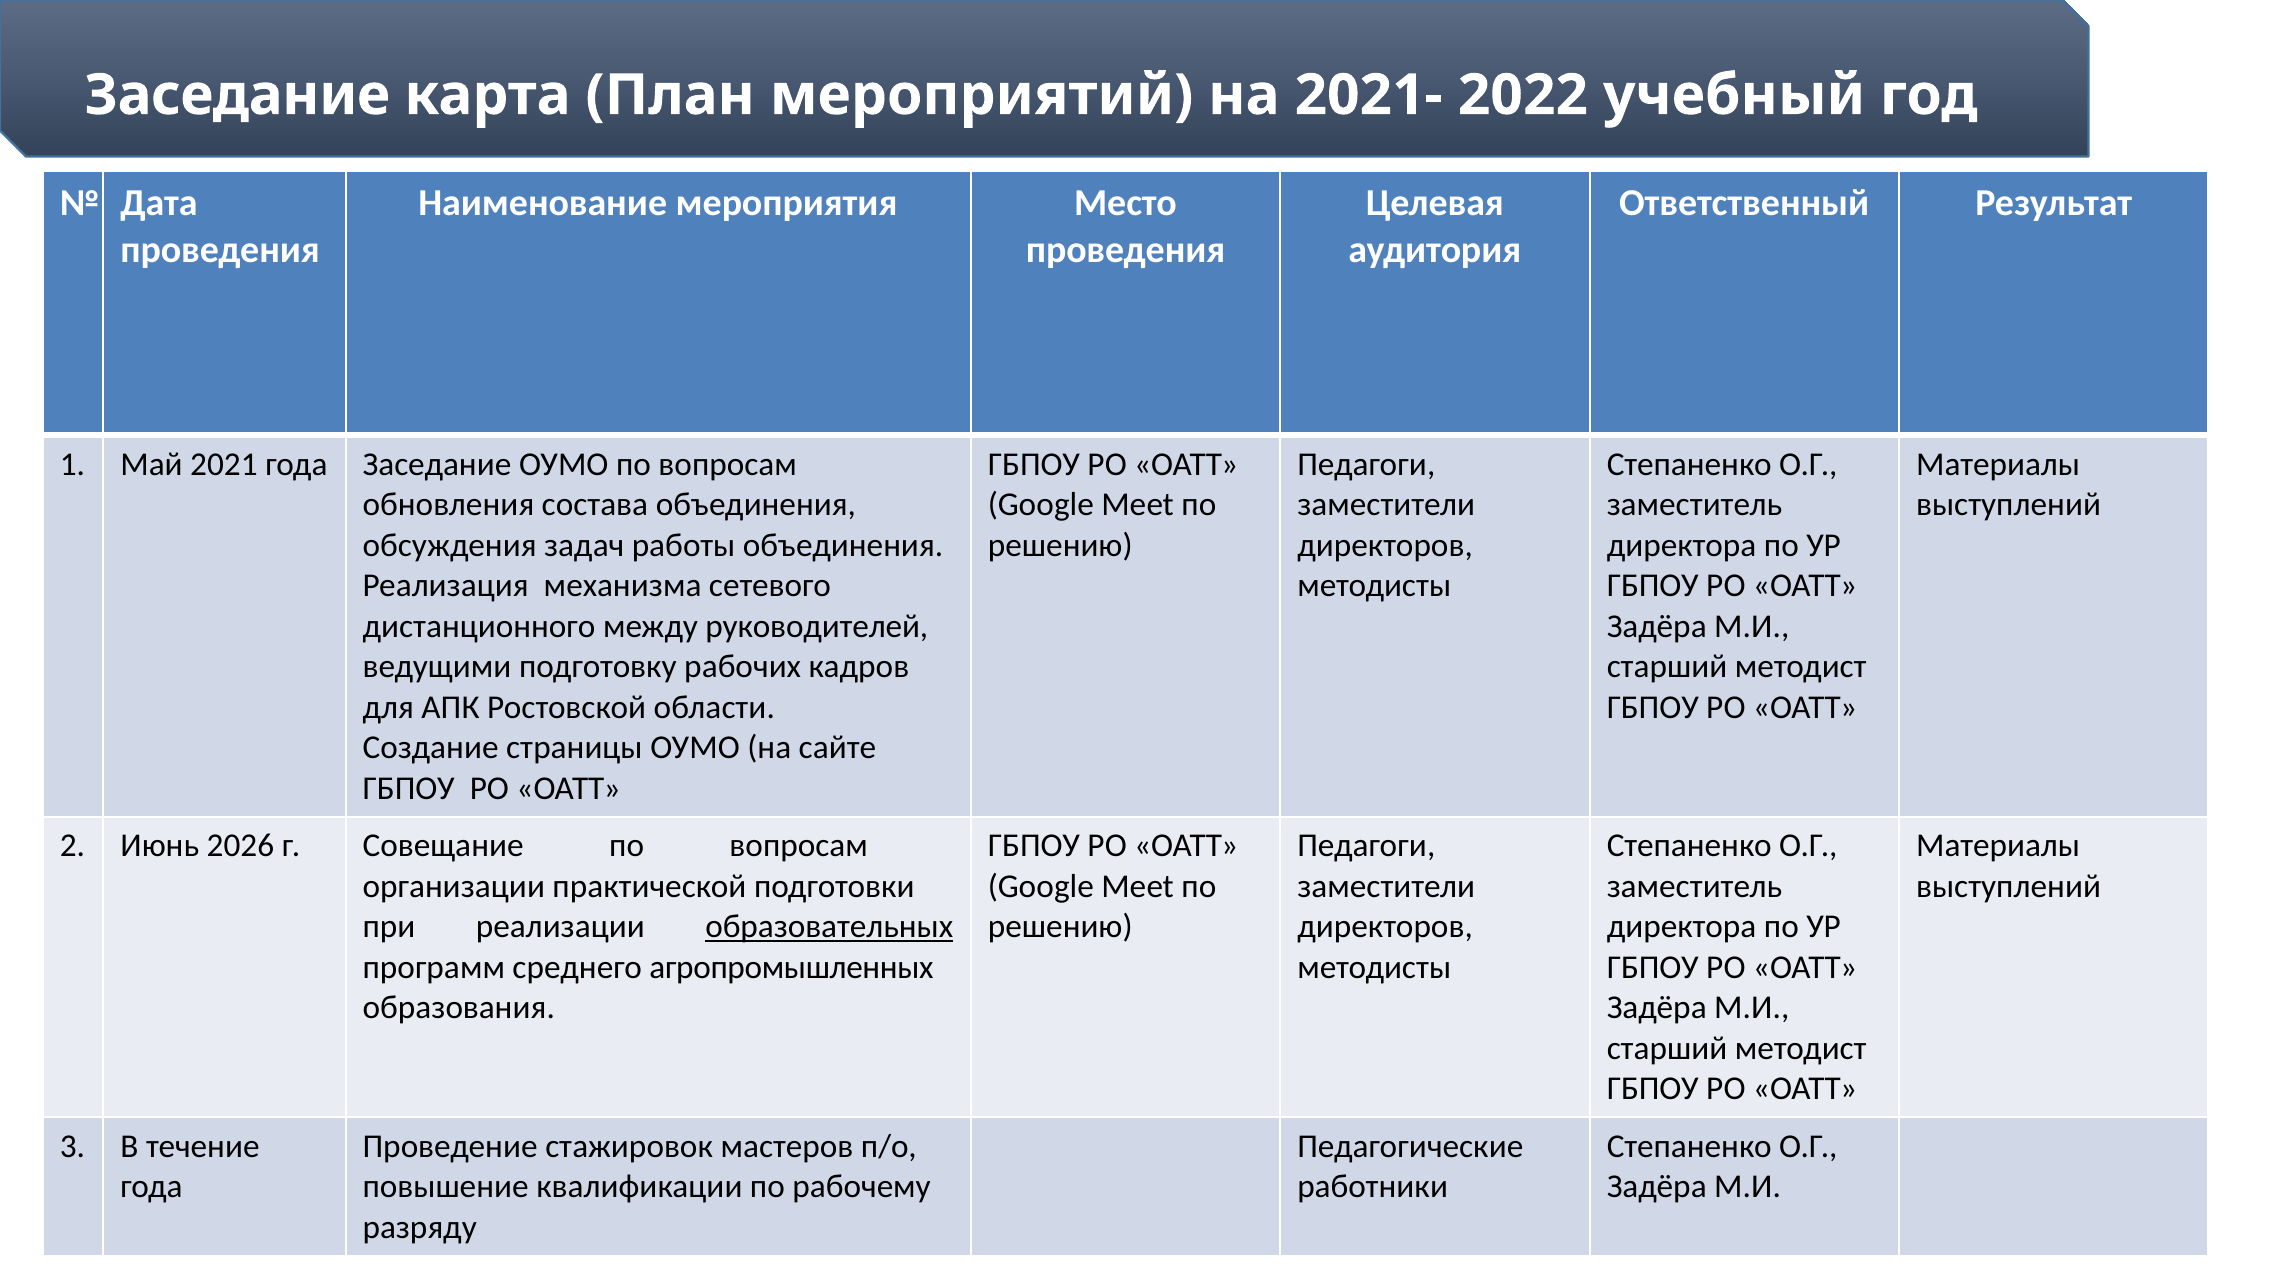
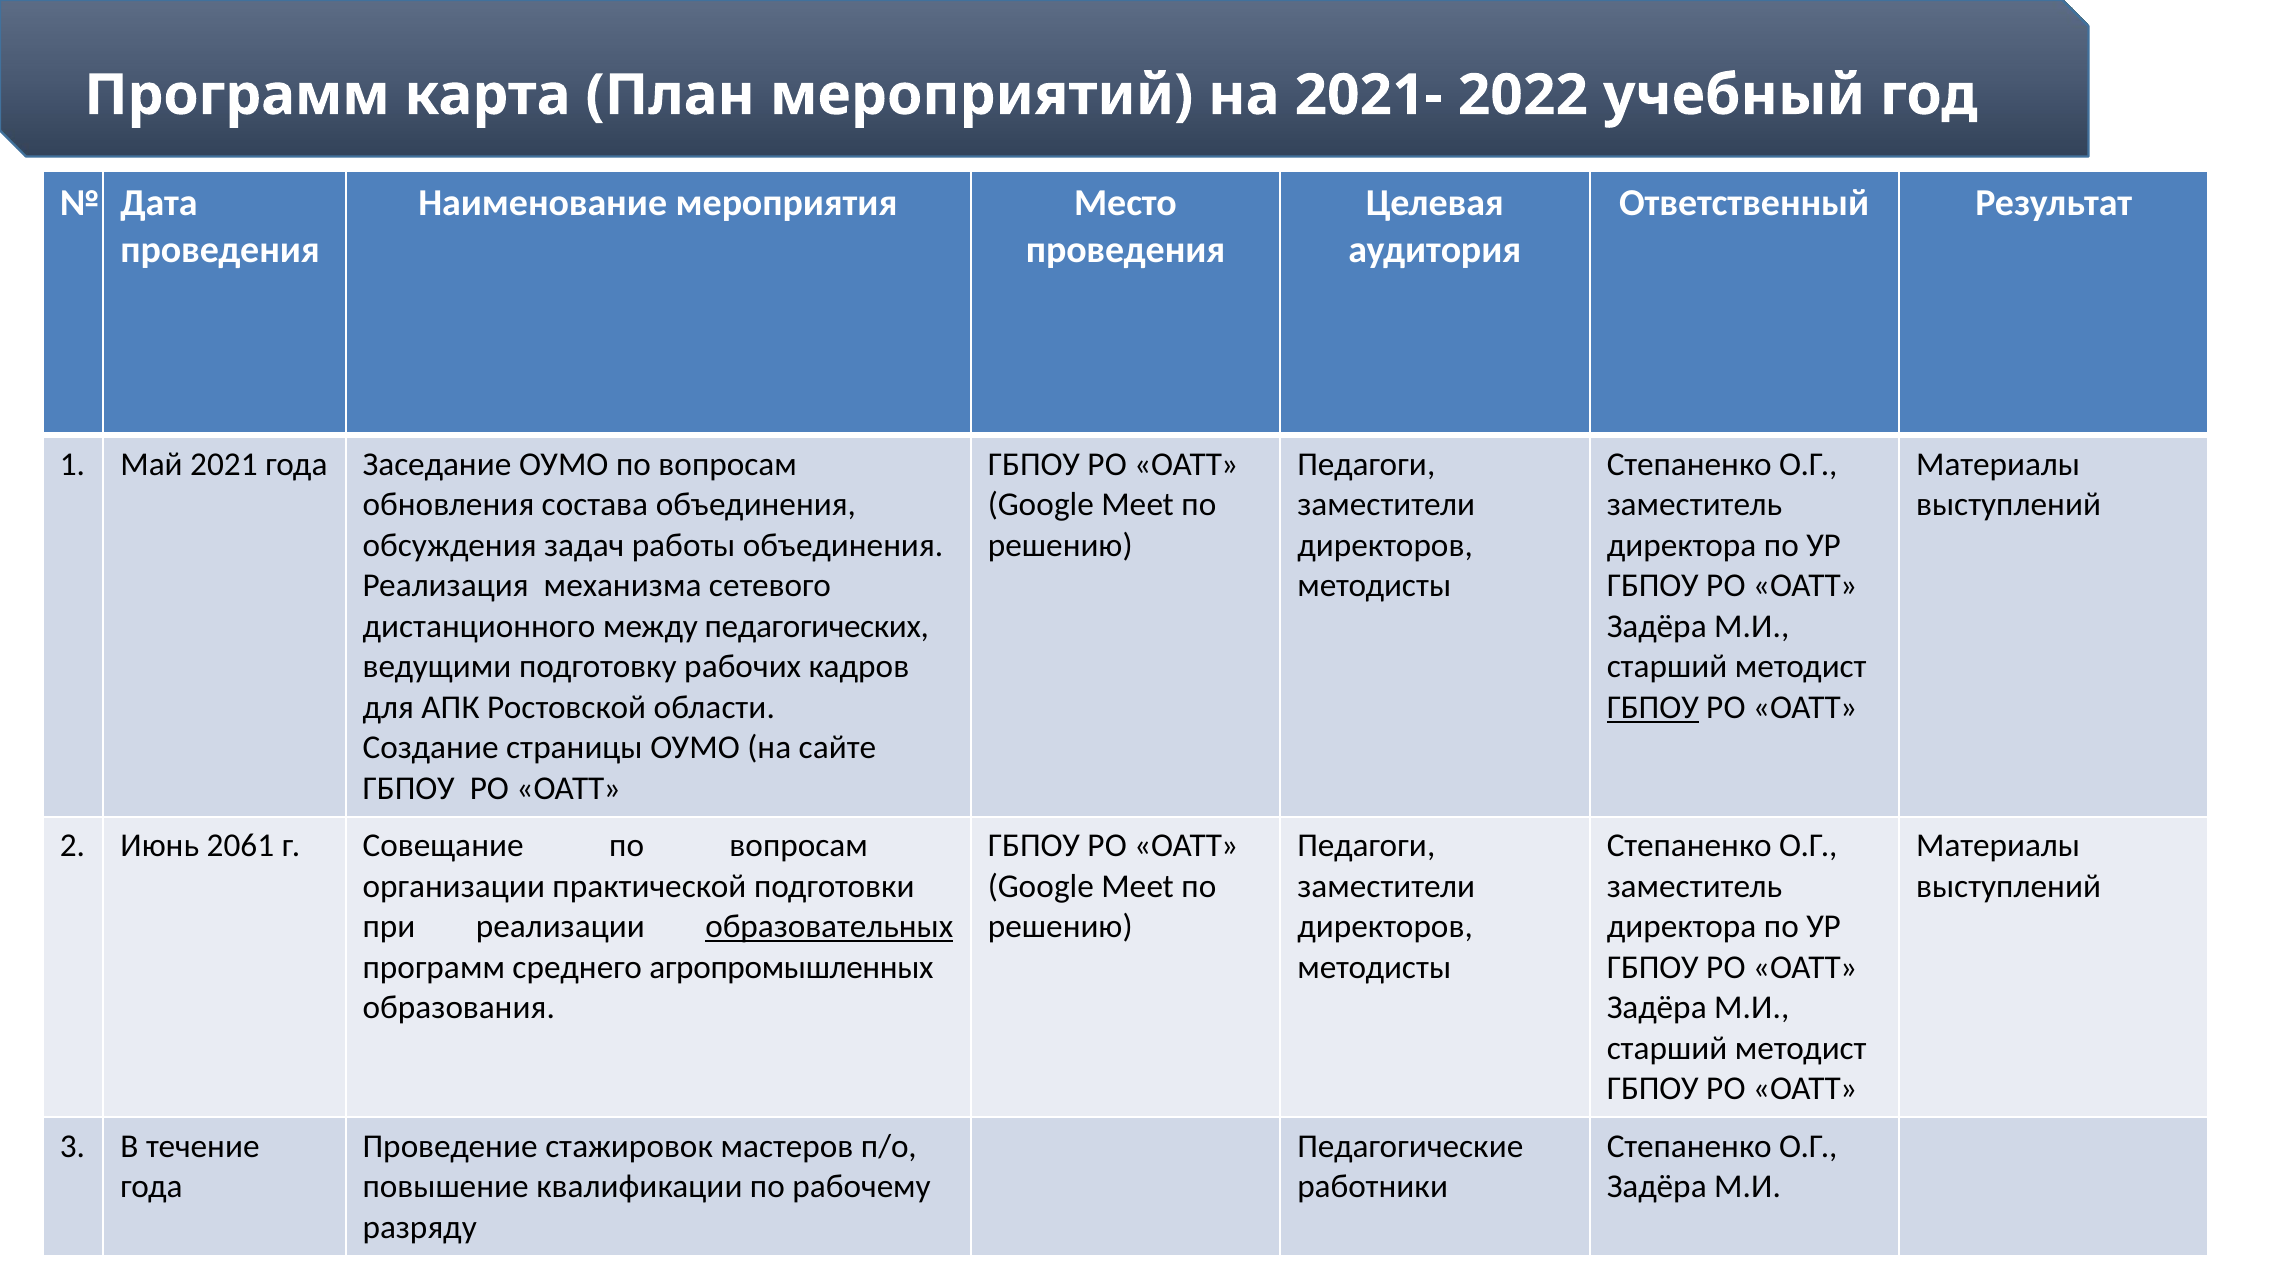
Заседание at (237, 95): Заседание -> Программ
руководителей: руководителей -> педагогических
ГБПОУ at (1653, 707) underline: none -> present
2026: 2026 -> 2061
